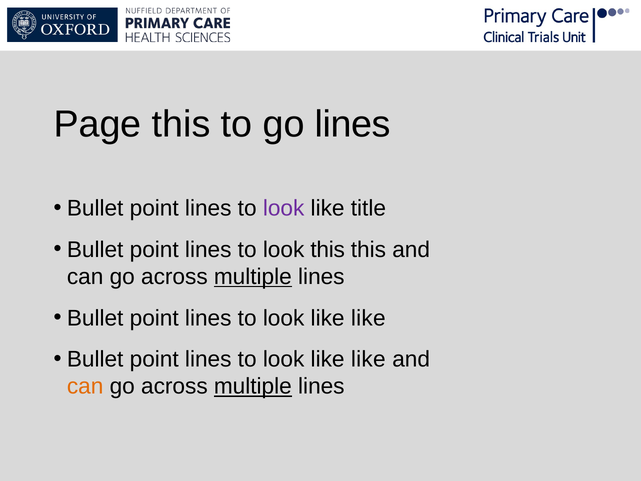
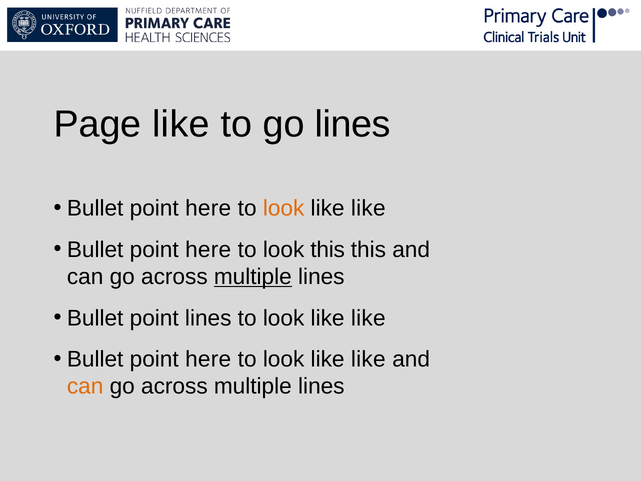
Page this: this -> like
lines at (208, 208): lines -> here
look at (284, 208) colour: purple -> orange
title at (368, 208): title -> like
lines at (208, 250): lines -> here
lines at (208, 359): lines -> here
multiple at (253, 386) underline: present -> none
